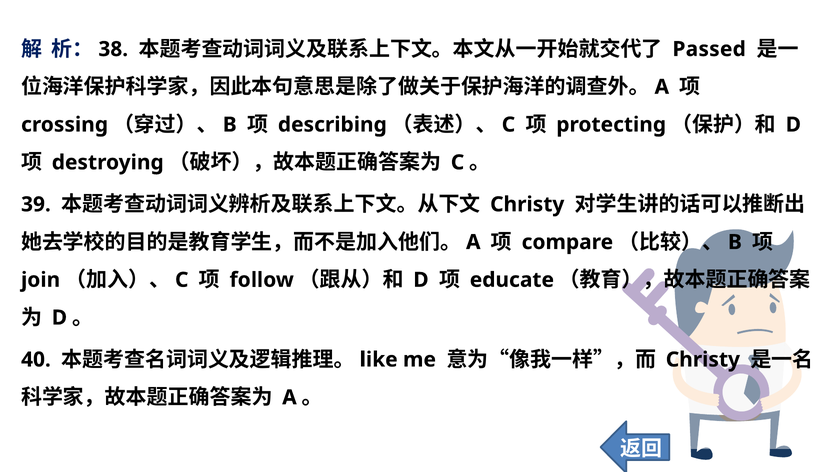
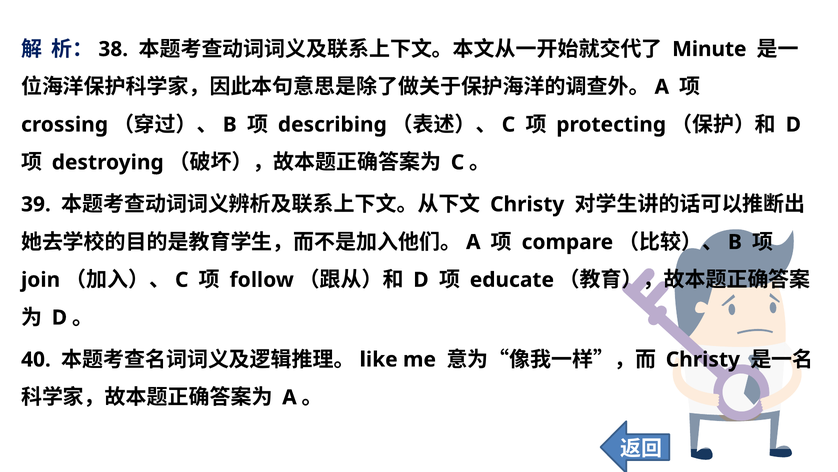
Passed: Passed -> Minute
